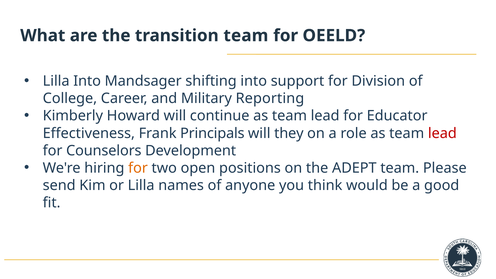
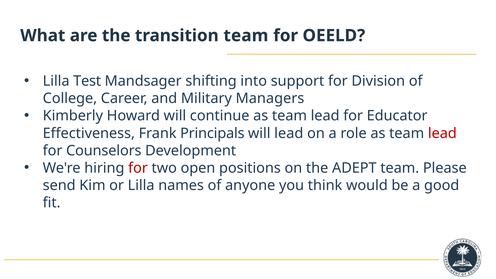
Lilla Into: Into -> Test
Reporting: Reporting -> Managers
will they: they -> lead
for at (138, 168) colour: orange -> red
